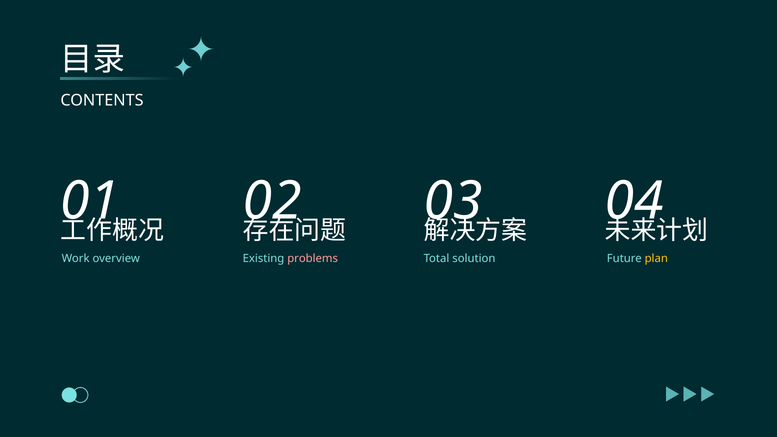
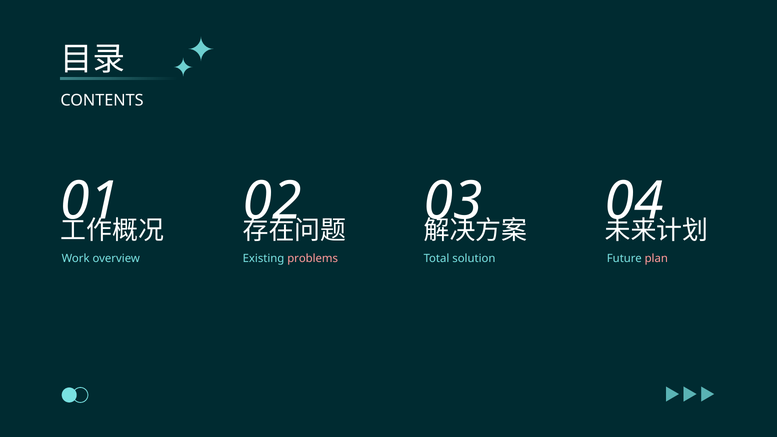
plan colour: yellow -> pink
